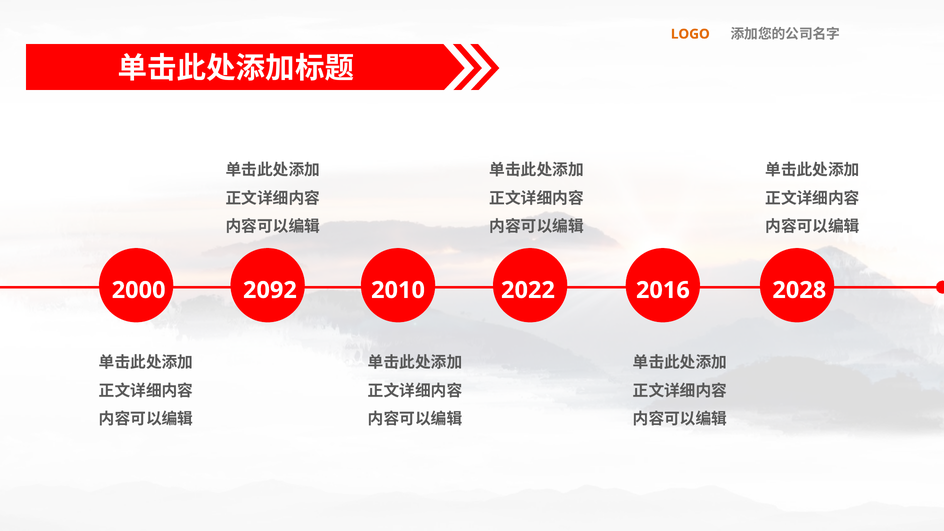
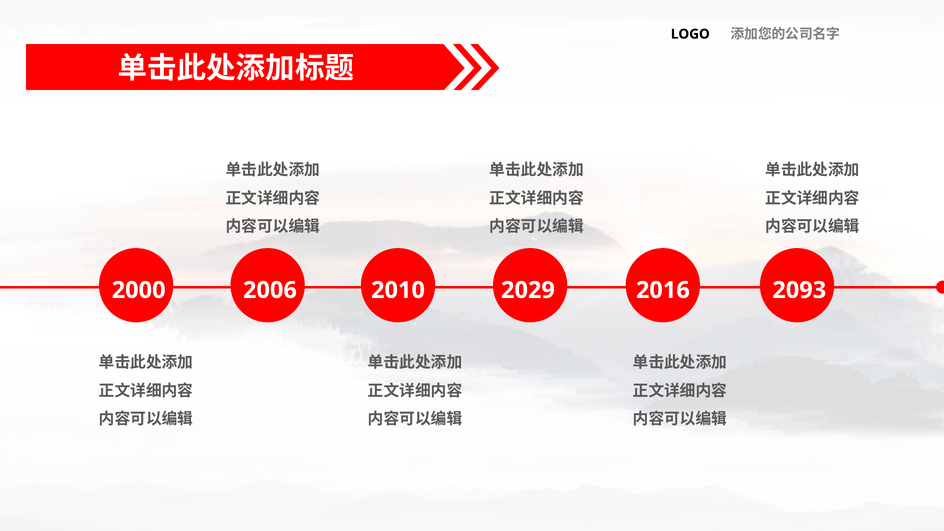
LOGO colour: orange -> black
2092: 2092 -> 2006
2022: 2022 -> 2029
2028: 2028 -> 2093
